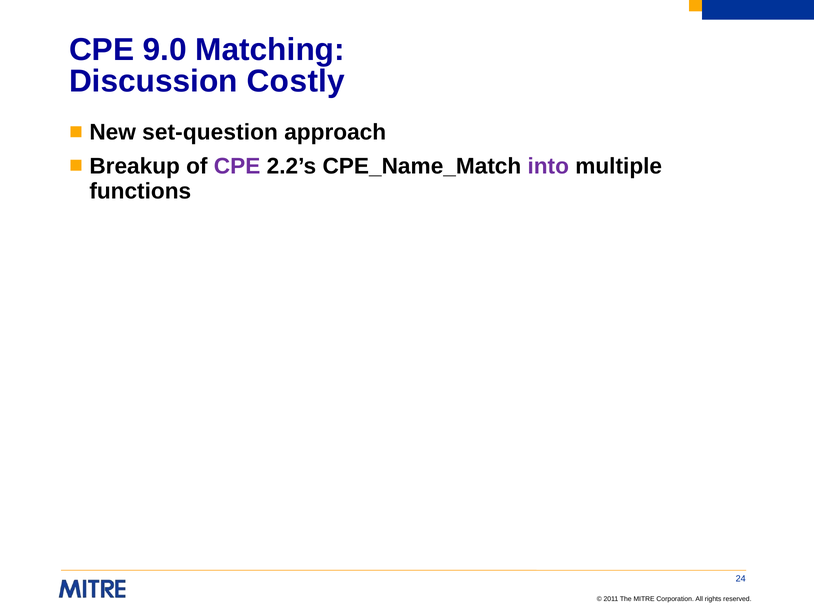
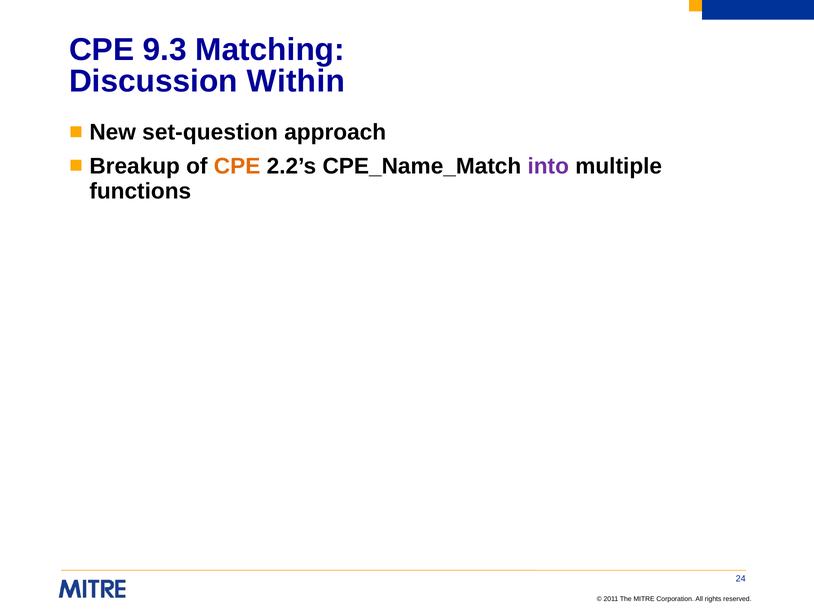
9.0: 9.0 -> 9.3
Costly: Costly -> Within
CPE at (237, 166) colour: purple -> orange
